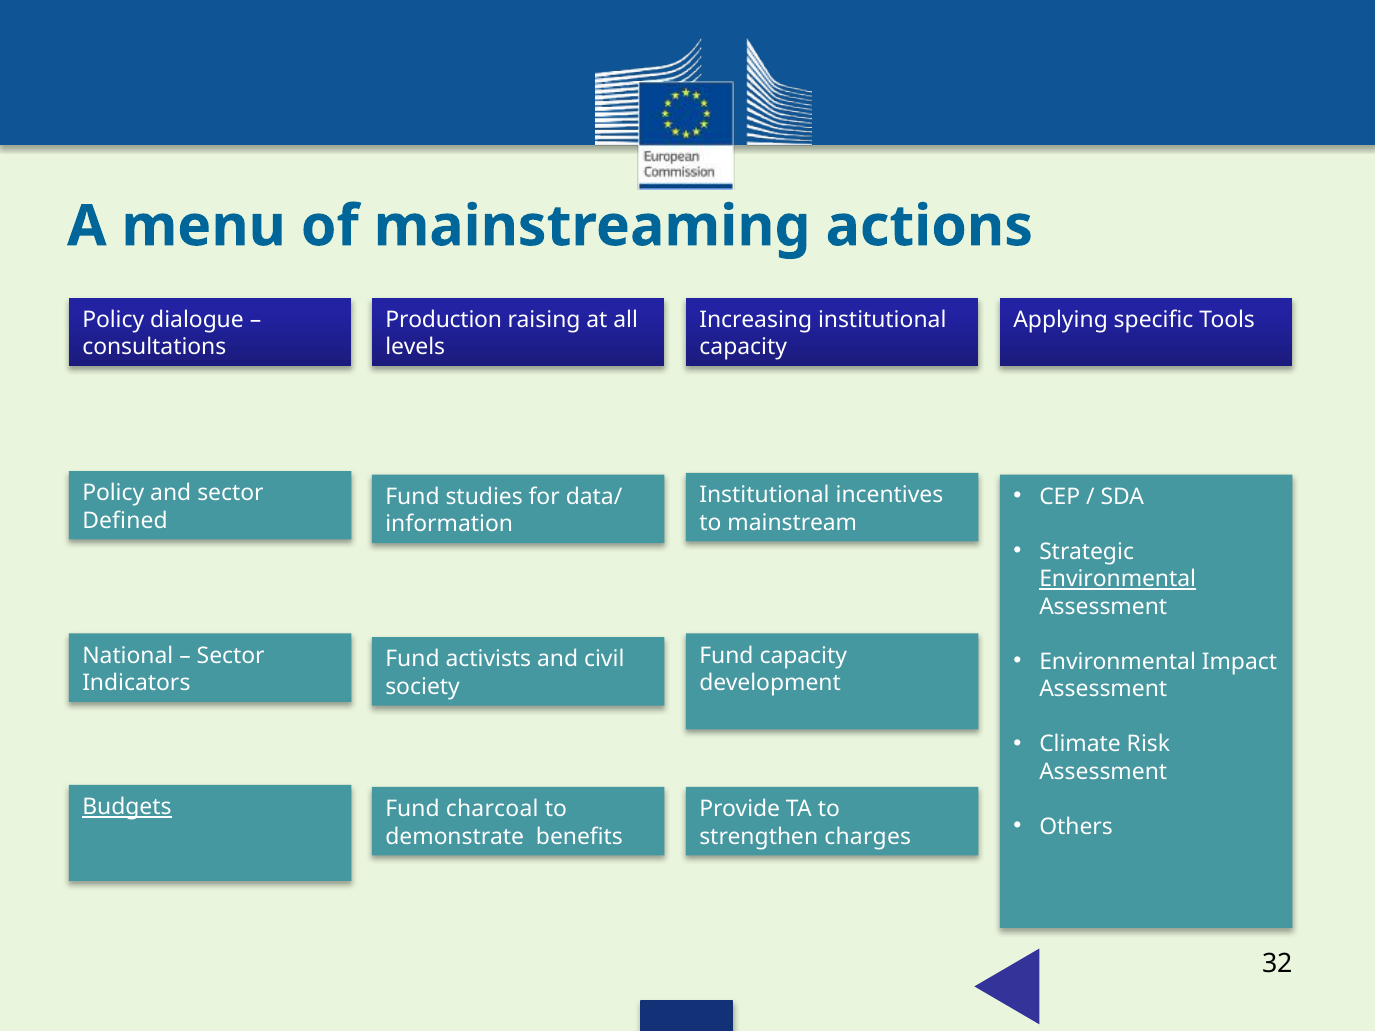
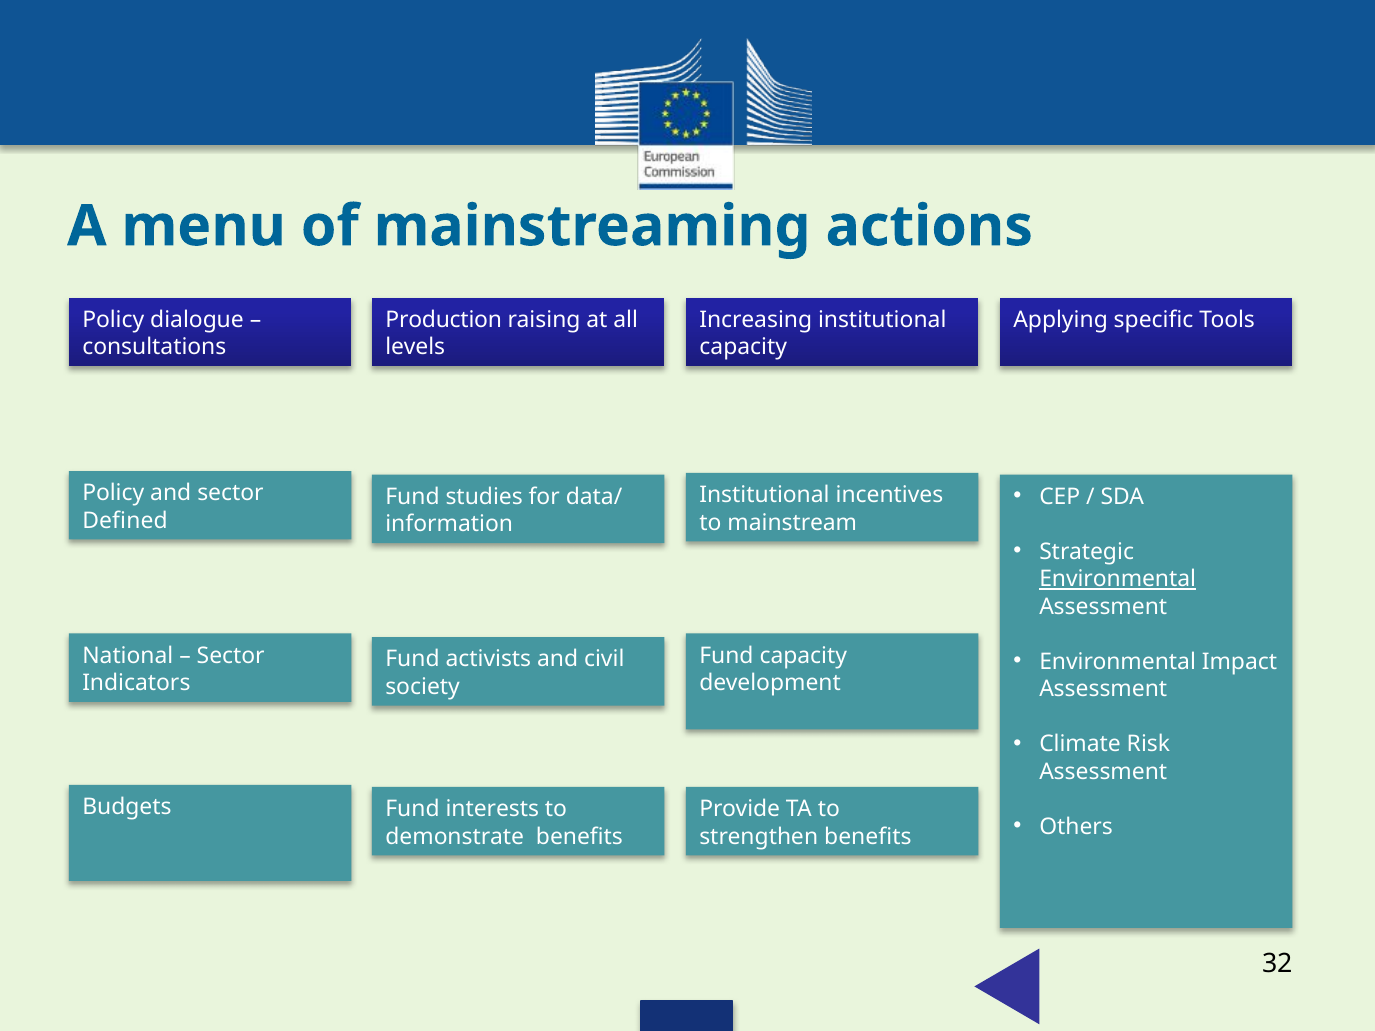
Budgets underline: present -> none
charcoal: charcoal -> interests
strengthen charges: charges -> benefits
